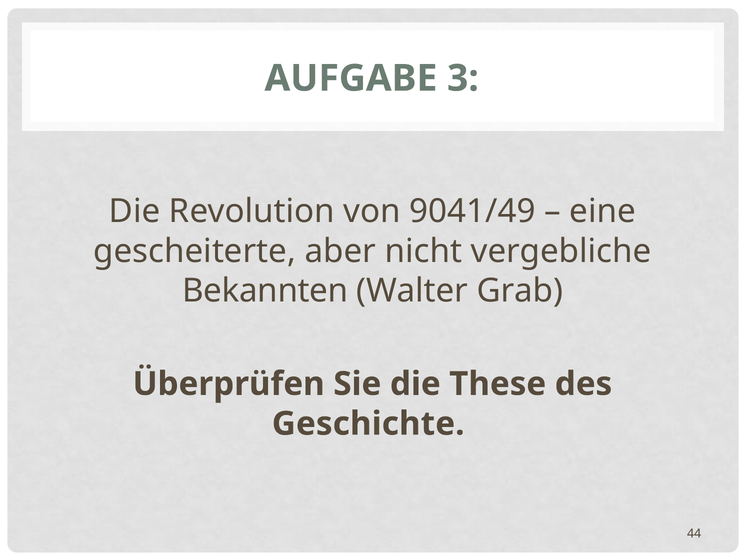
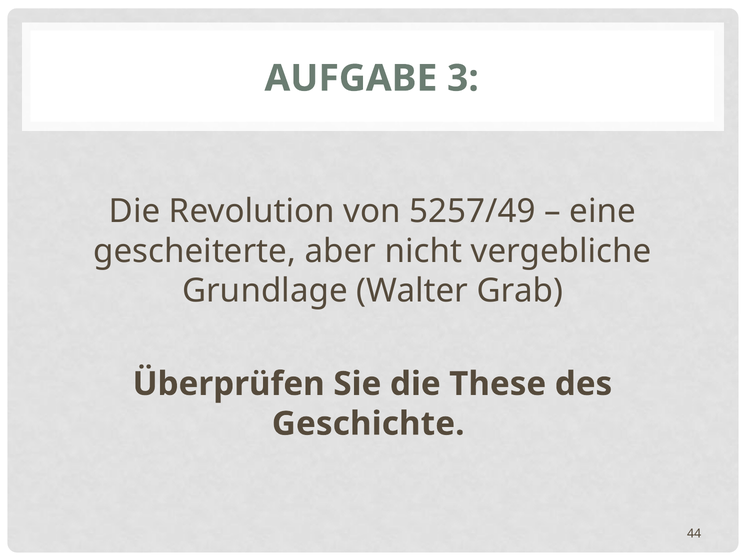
9041/49: 9041/49 -> 5257/49
Bekannten: Bekannten -> Grundlage
